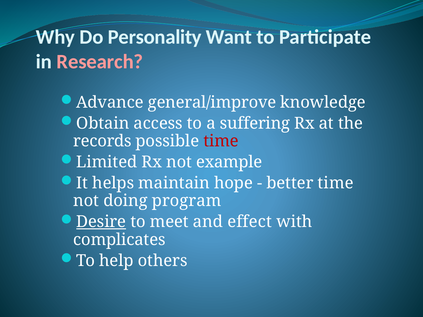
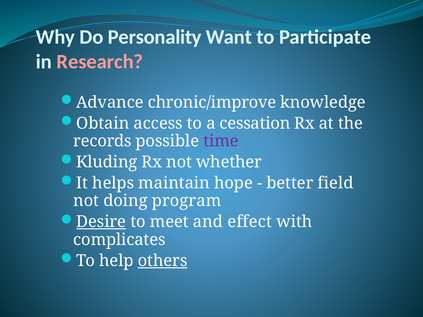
general/improve: general/improve -> chronic/improve
suffering: suffering -> cessation
time at (221, 141) colour: red -> purple
Limited: Limited -> Kluding
example: example -> whether
better time: time -> field
others underline: none -> present
